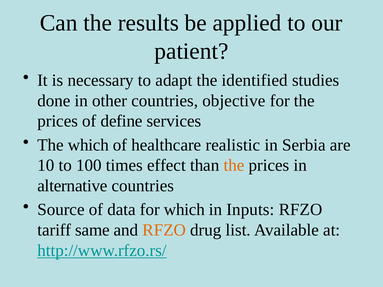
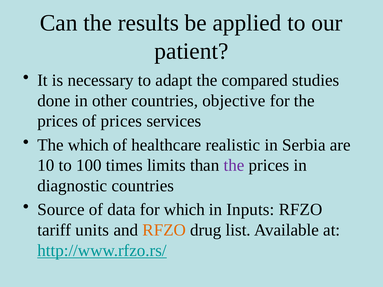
identified: identified -> compared
of define: define -> prices
effect: effect -> limits
the at (234, 165) colour: orange -> purple
alternative: alternative -> diagnostic
same: same -> units
